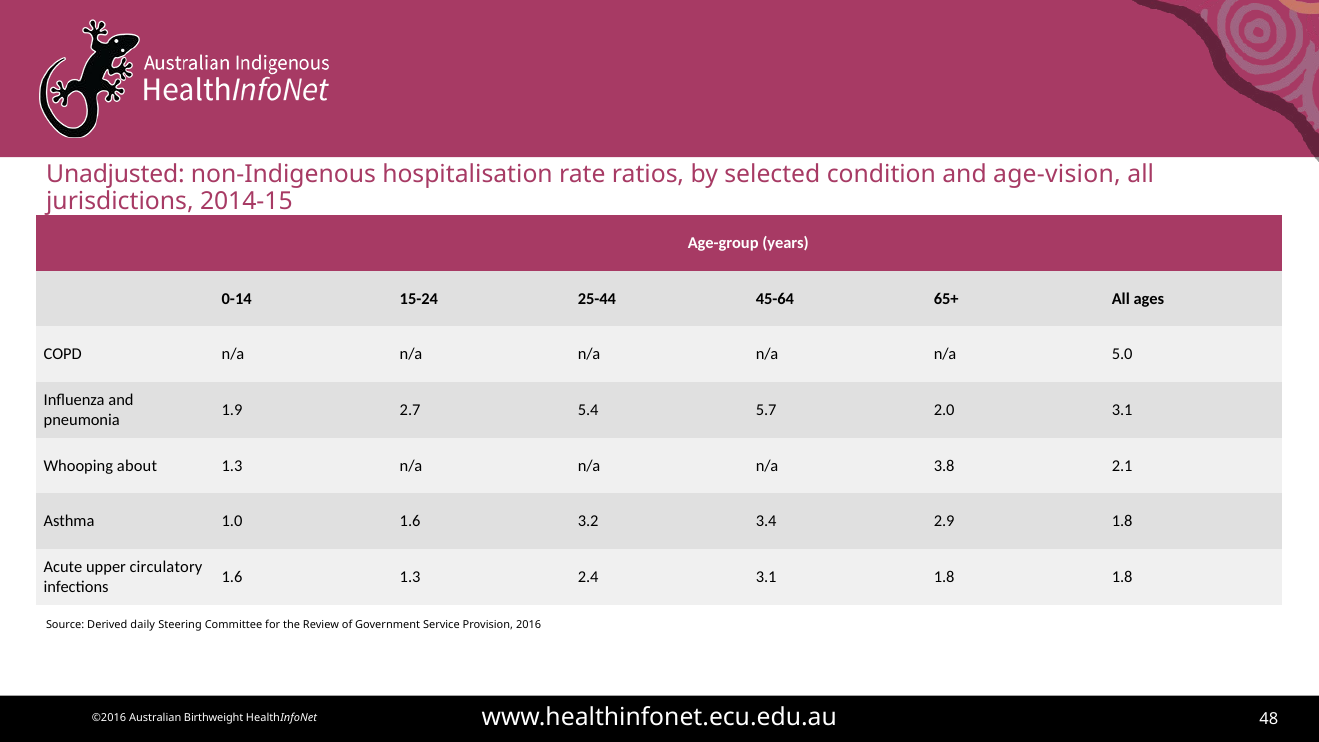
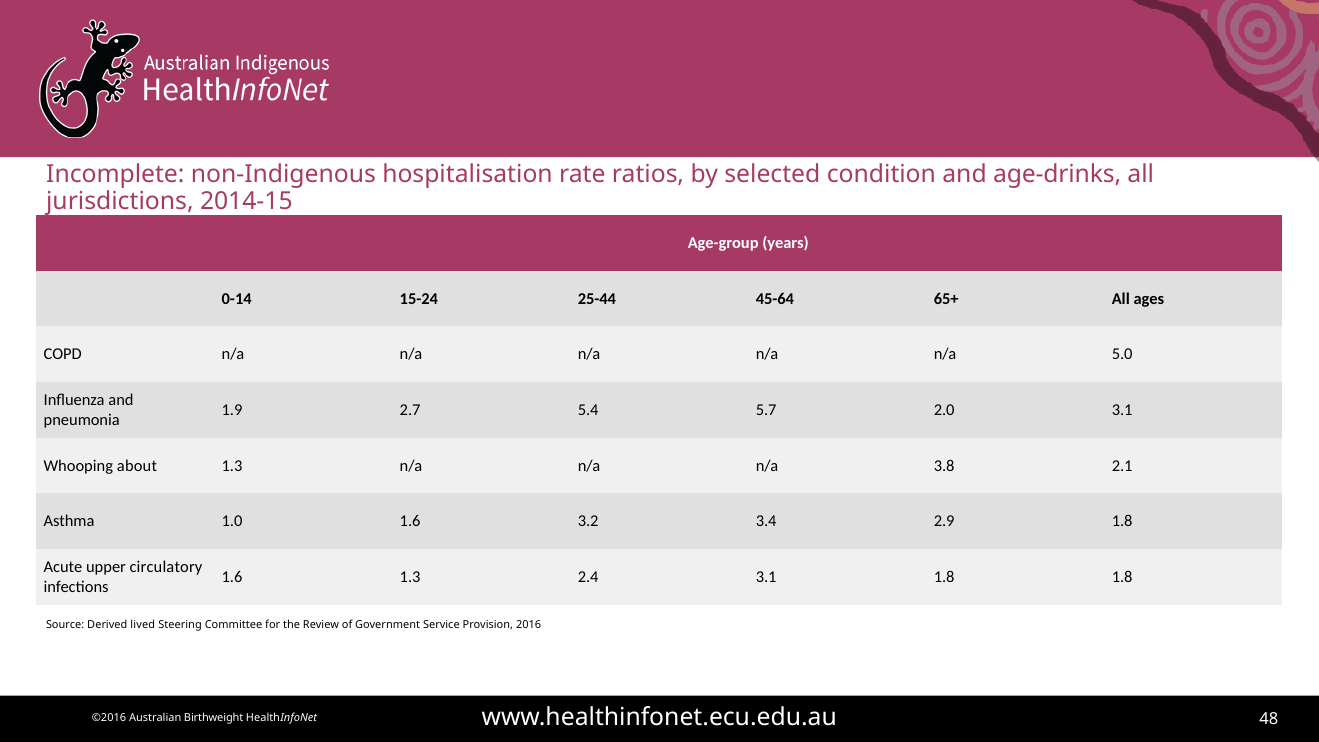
Unadjusted: Unadjusted -> Incomplete
age-vision: age-vision -> age-drinks
daily: daily -> lived
